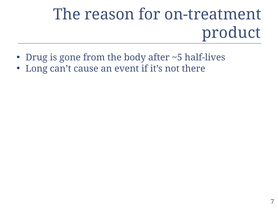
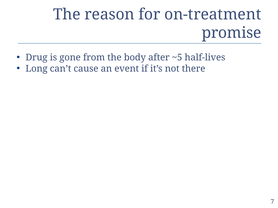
product: product -> promise
